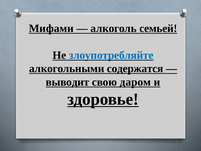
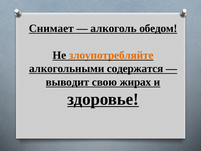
Мифами: Мифами -> Снимает
семьей: семьей -> обедом
злоупотребляйте colour: blue -> orange
даром: даром -> жирах
